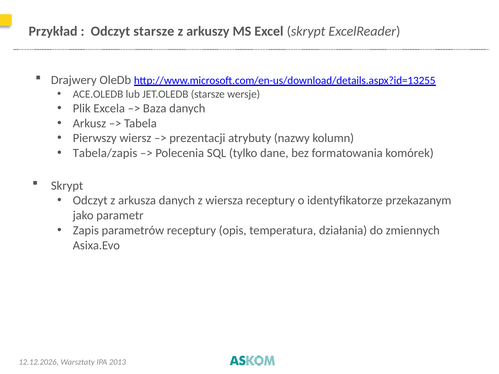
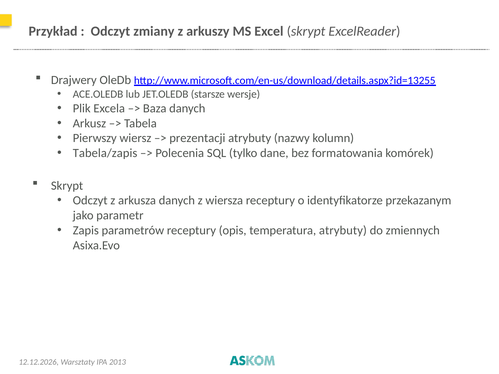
Odczyt starsze: starsze -> zmiany
temperatura działania: działania -> atrybuty
